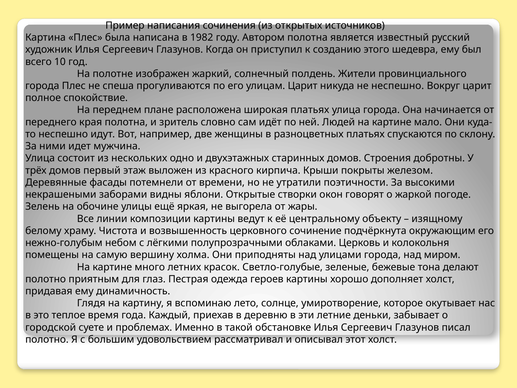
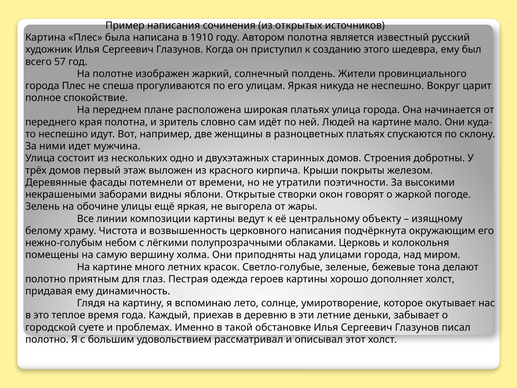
1982: 1982 -> 1910
10: 10 -> 57
улицам Царит: Царит -> Яркая
церковного сочинение: сочинение -> написания
